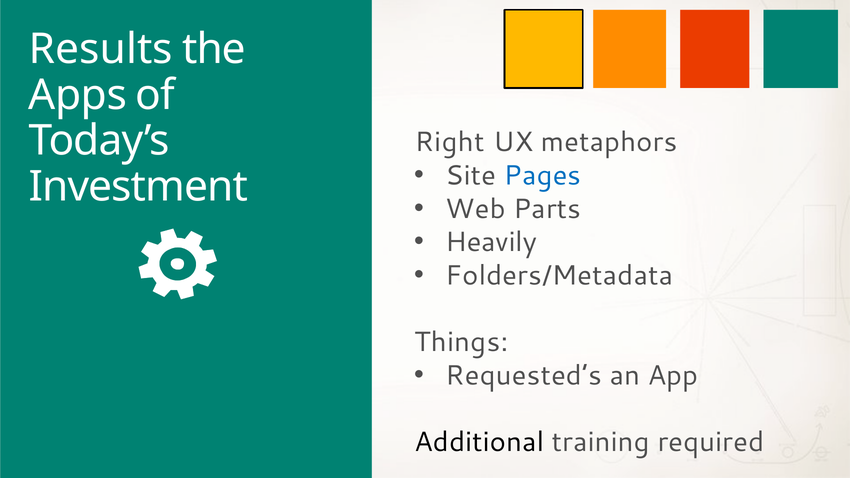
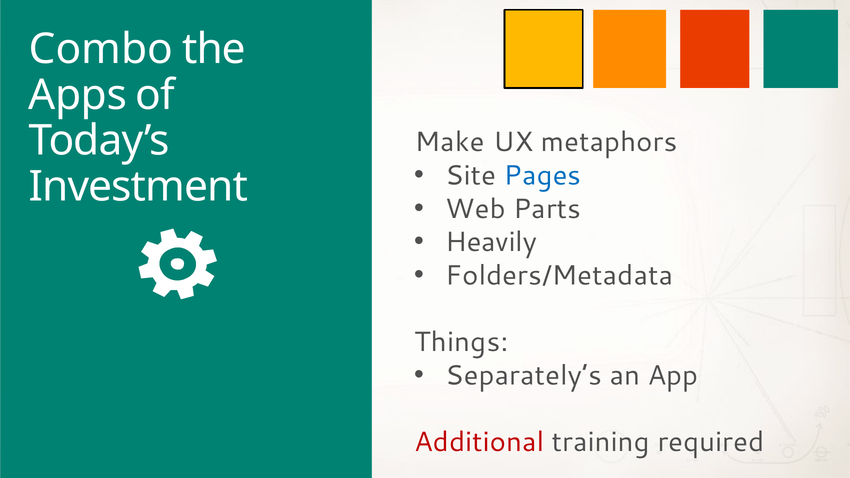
Results: Results -> Combo
Right: Right -> Make
Requested’s: Requested’s -> Separately’s
Additional colour: black -> red
